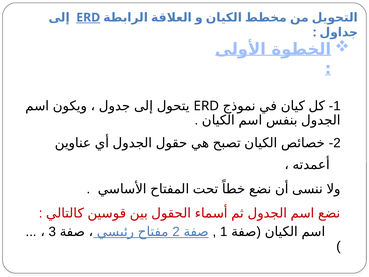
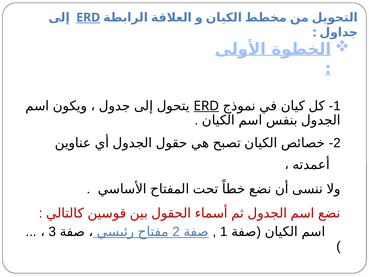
ERD at (206, 106) underline: none -> present
